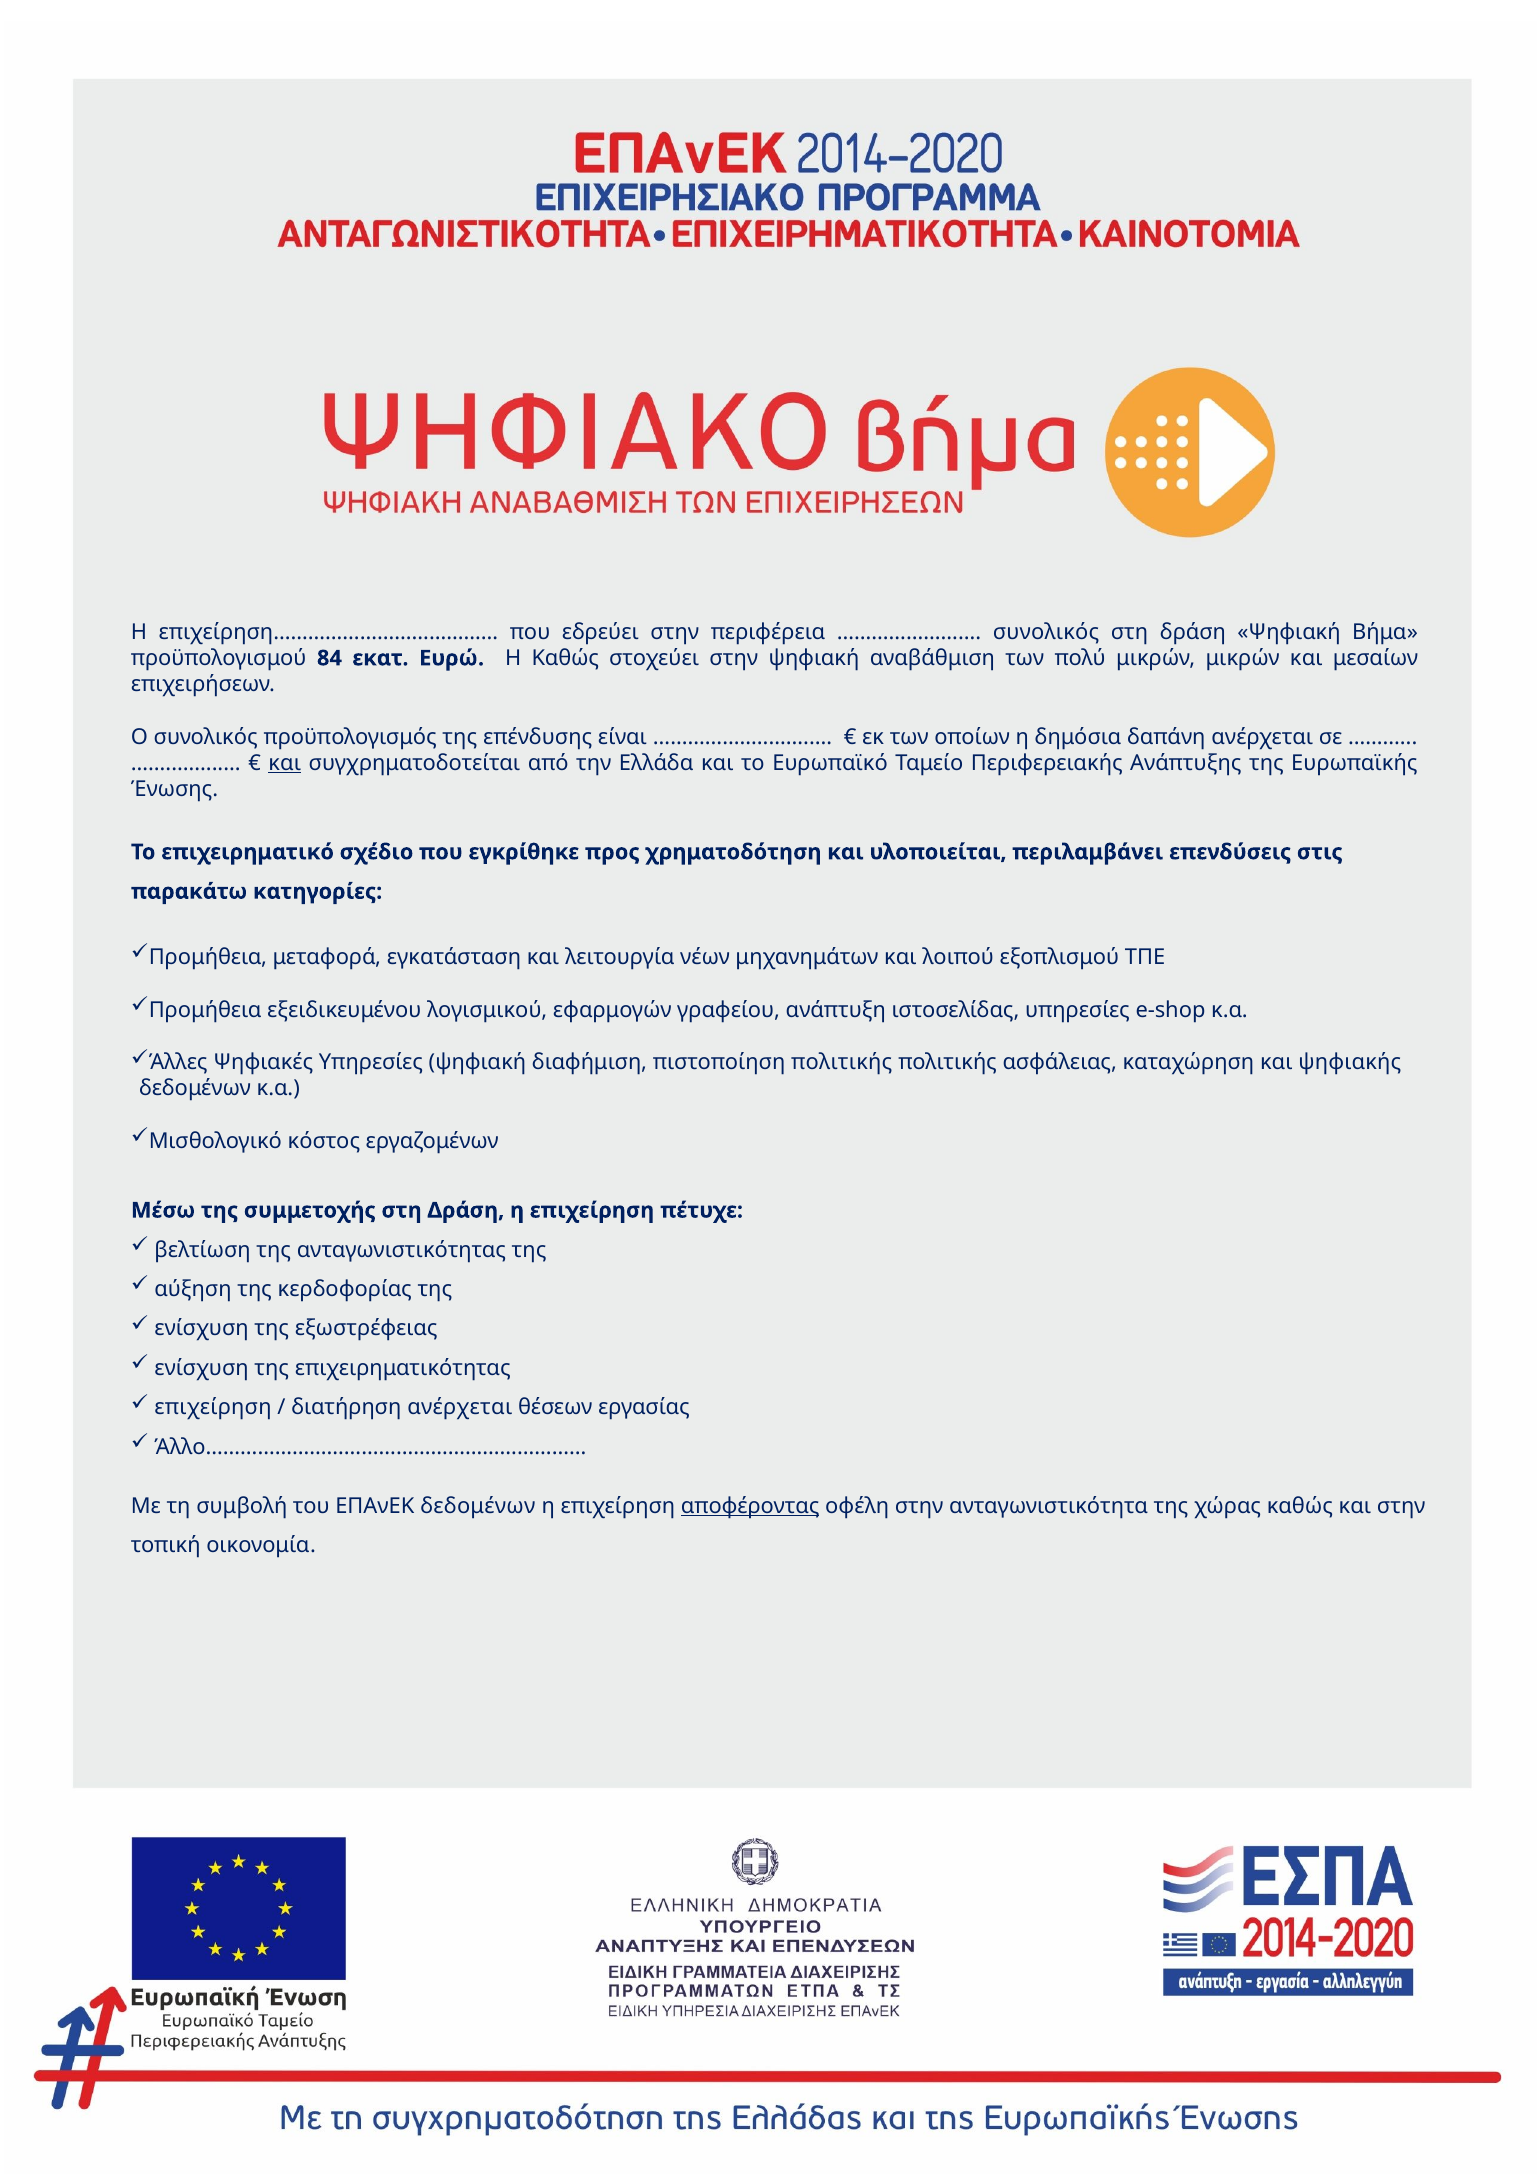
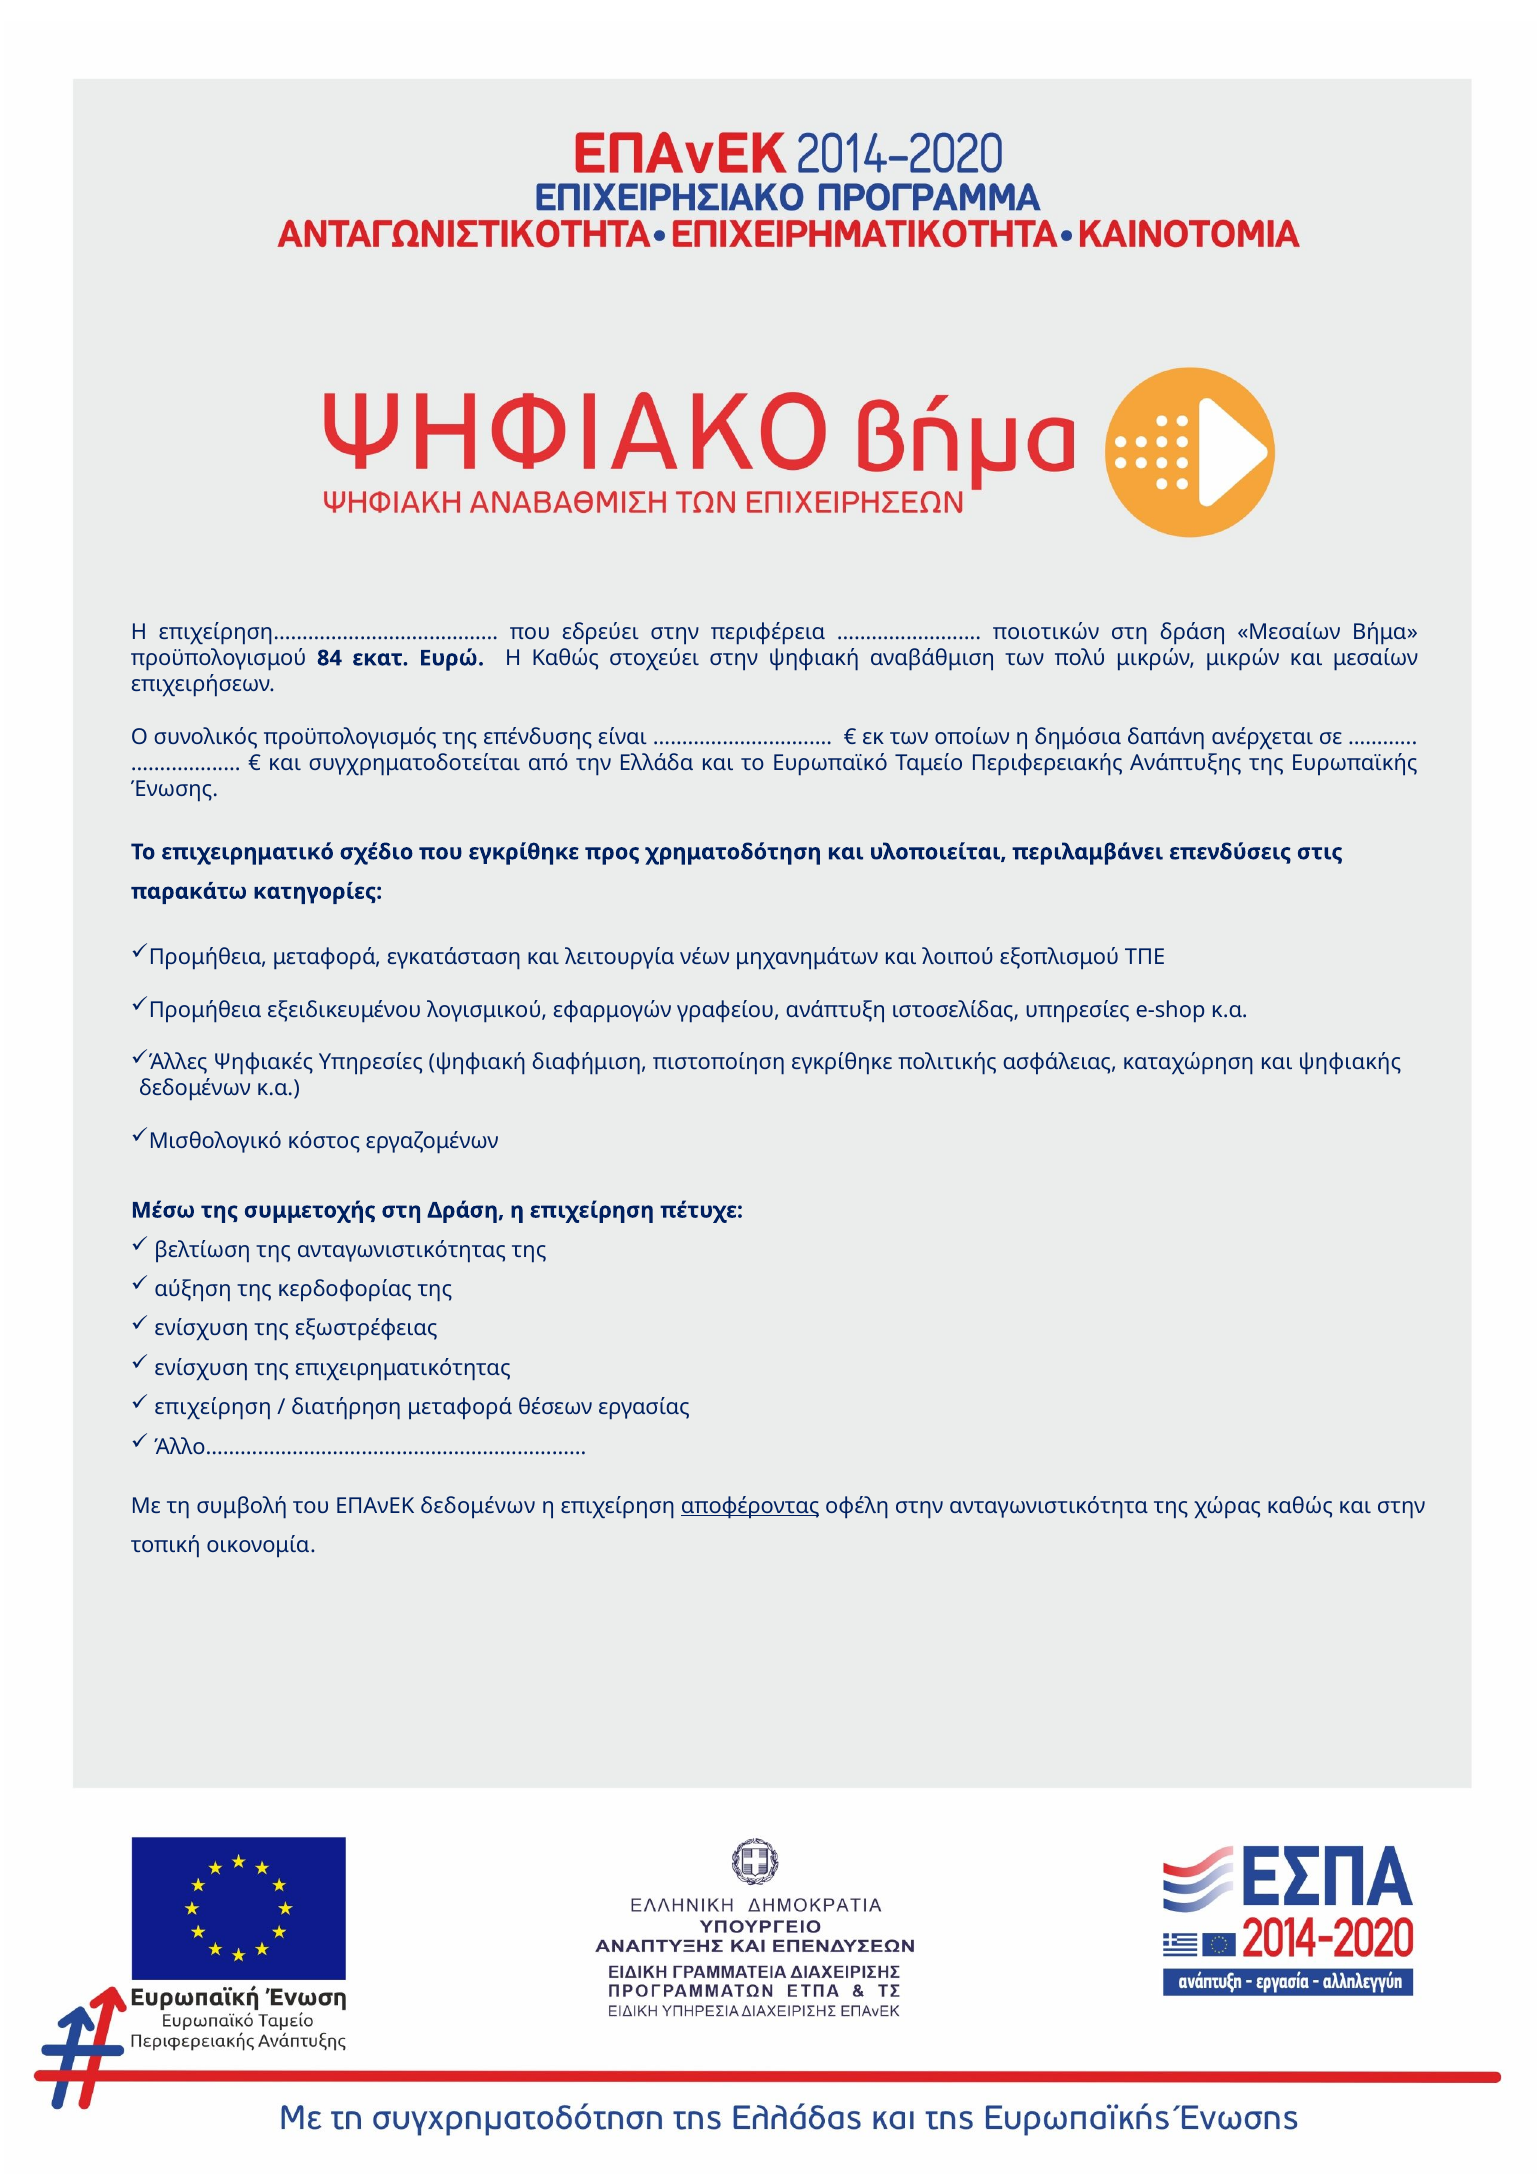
συνολικός at (1046, 632): συνολικός -> ποιοτικών
δράση Ψηφιακή: Ψηφιακή -> Μεσαίων
και at (285, 763) underline: present -> none
πιστοποίηση πολιτικής: πολιτικής -> εγκρίθηκε
διατήρηση ανέρχεται: ανέρχεται -> μεταφορά
